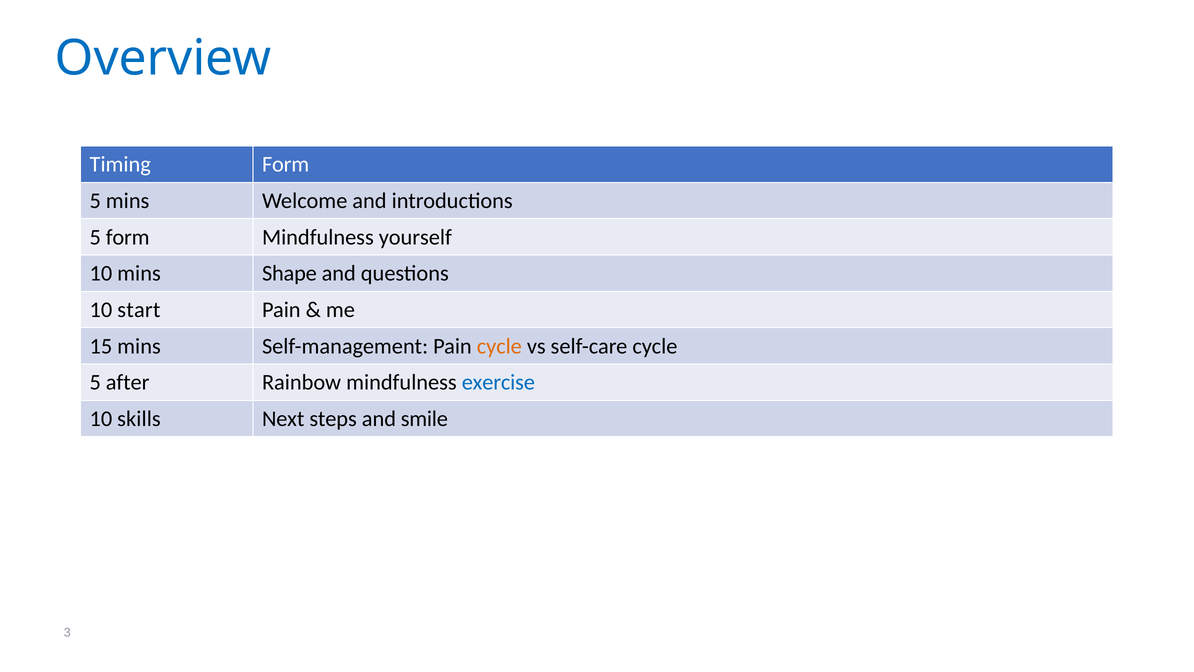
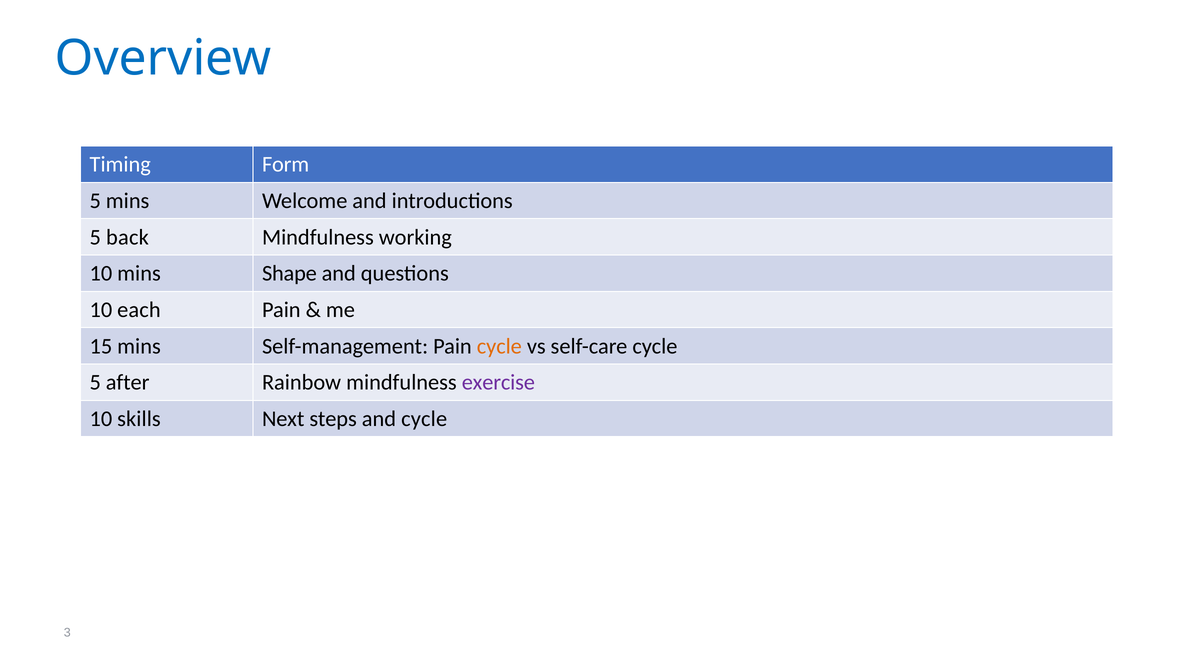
5 form: form -> back
yourself: yourself -> working
start: start -> each
exercise colour: blue -> purple
and smile: smile -> cycle
